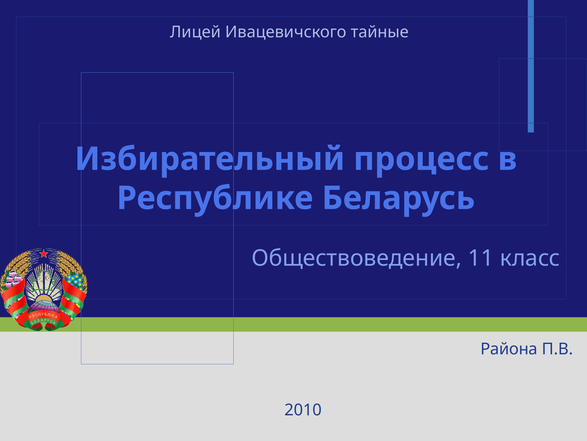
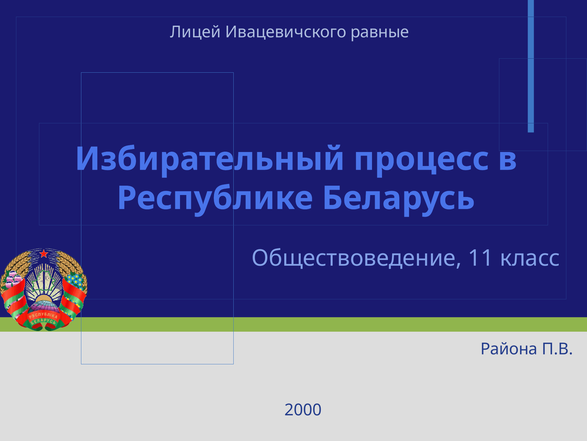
тайные: тайные -> равные
2010: 2010 -> 2000
